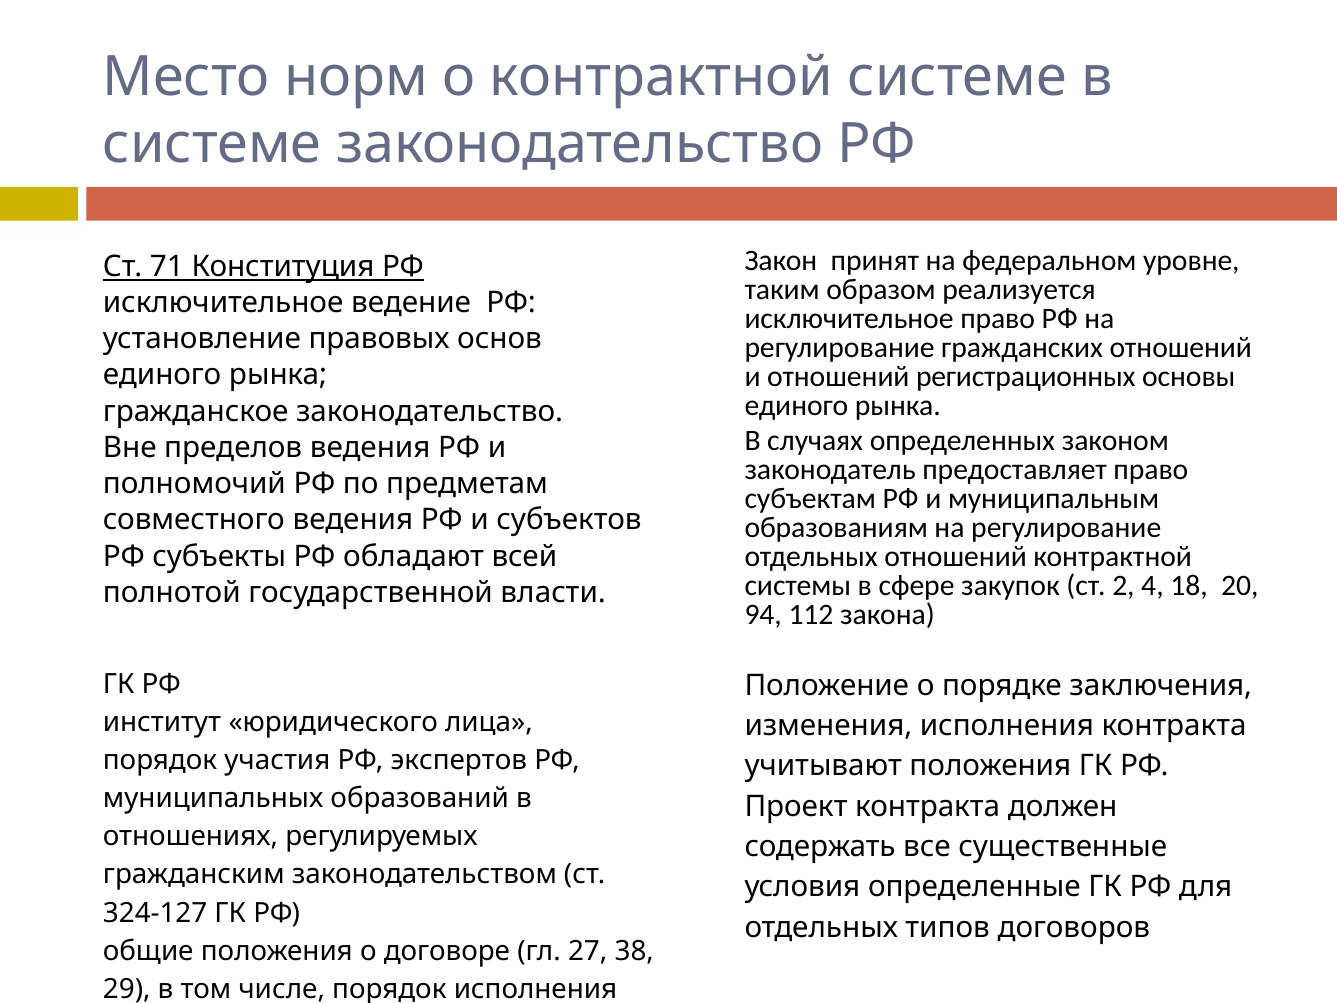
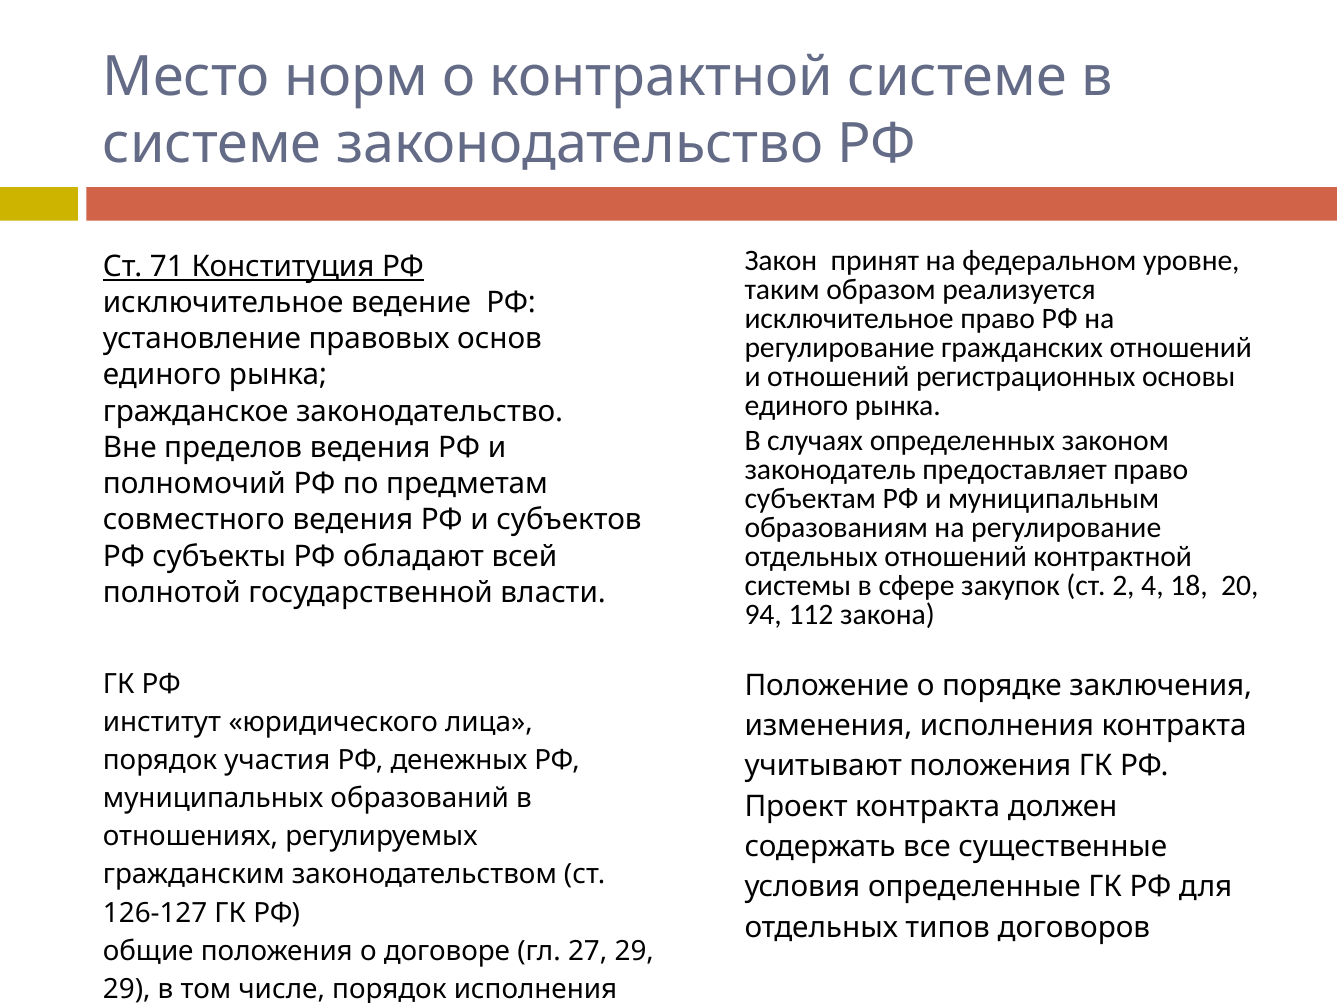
экспертов: экспертов -> денежных
324-127: 324-127 -> 126-127
27 38: 38 -> 29
